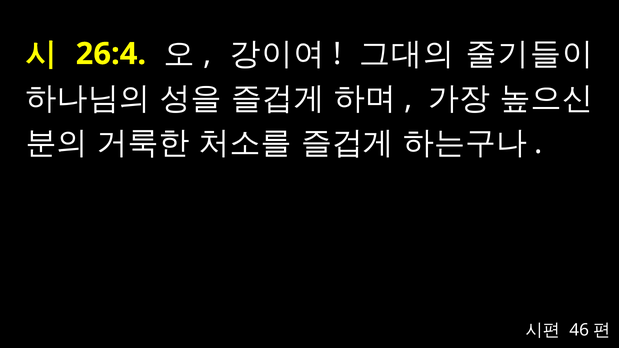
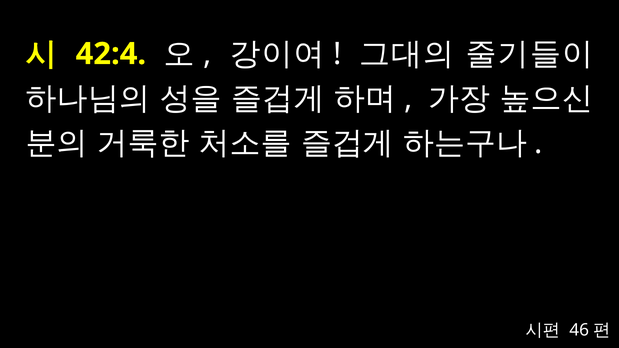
26:4: 26:4 -> 42:4
